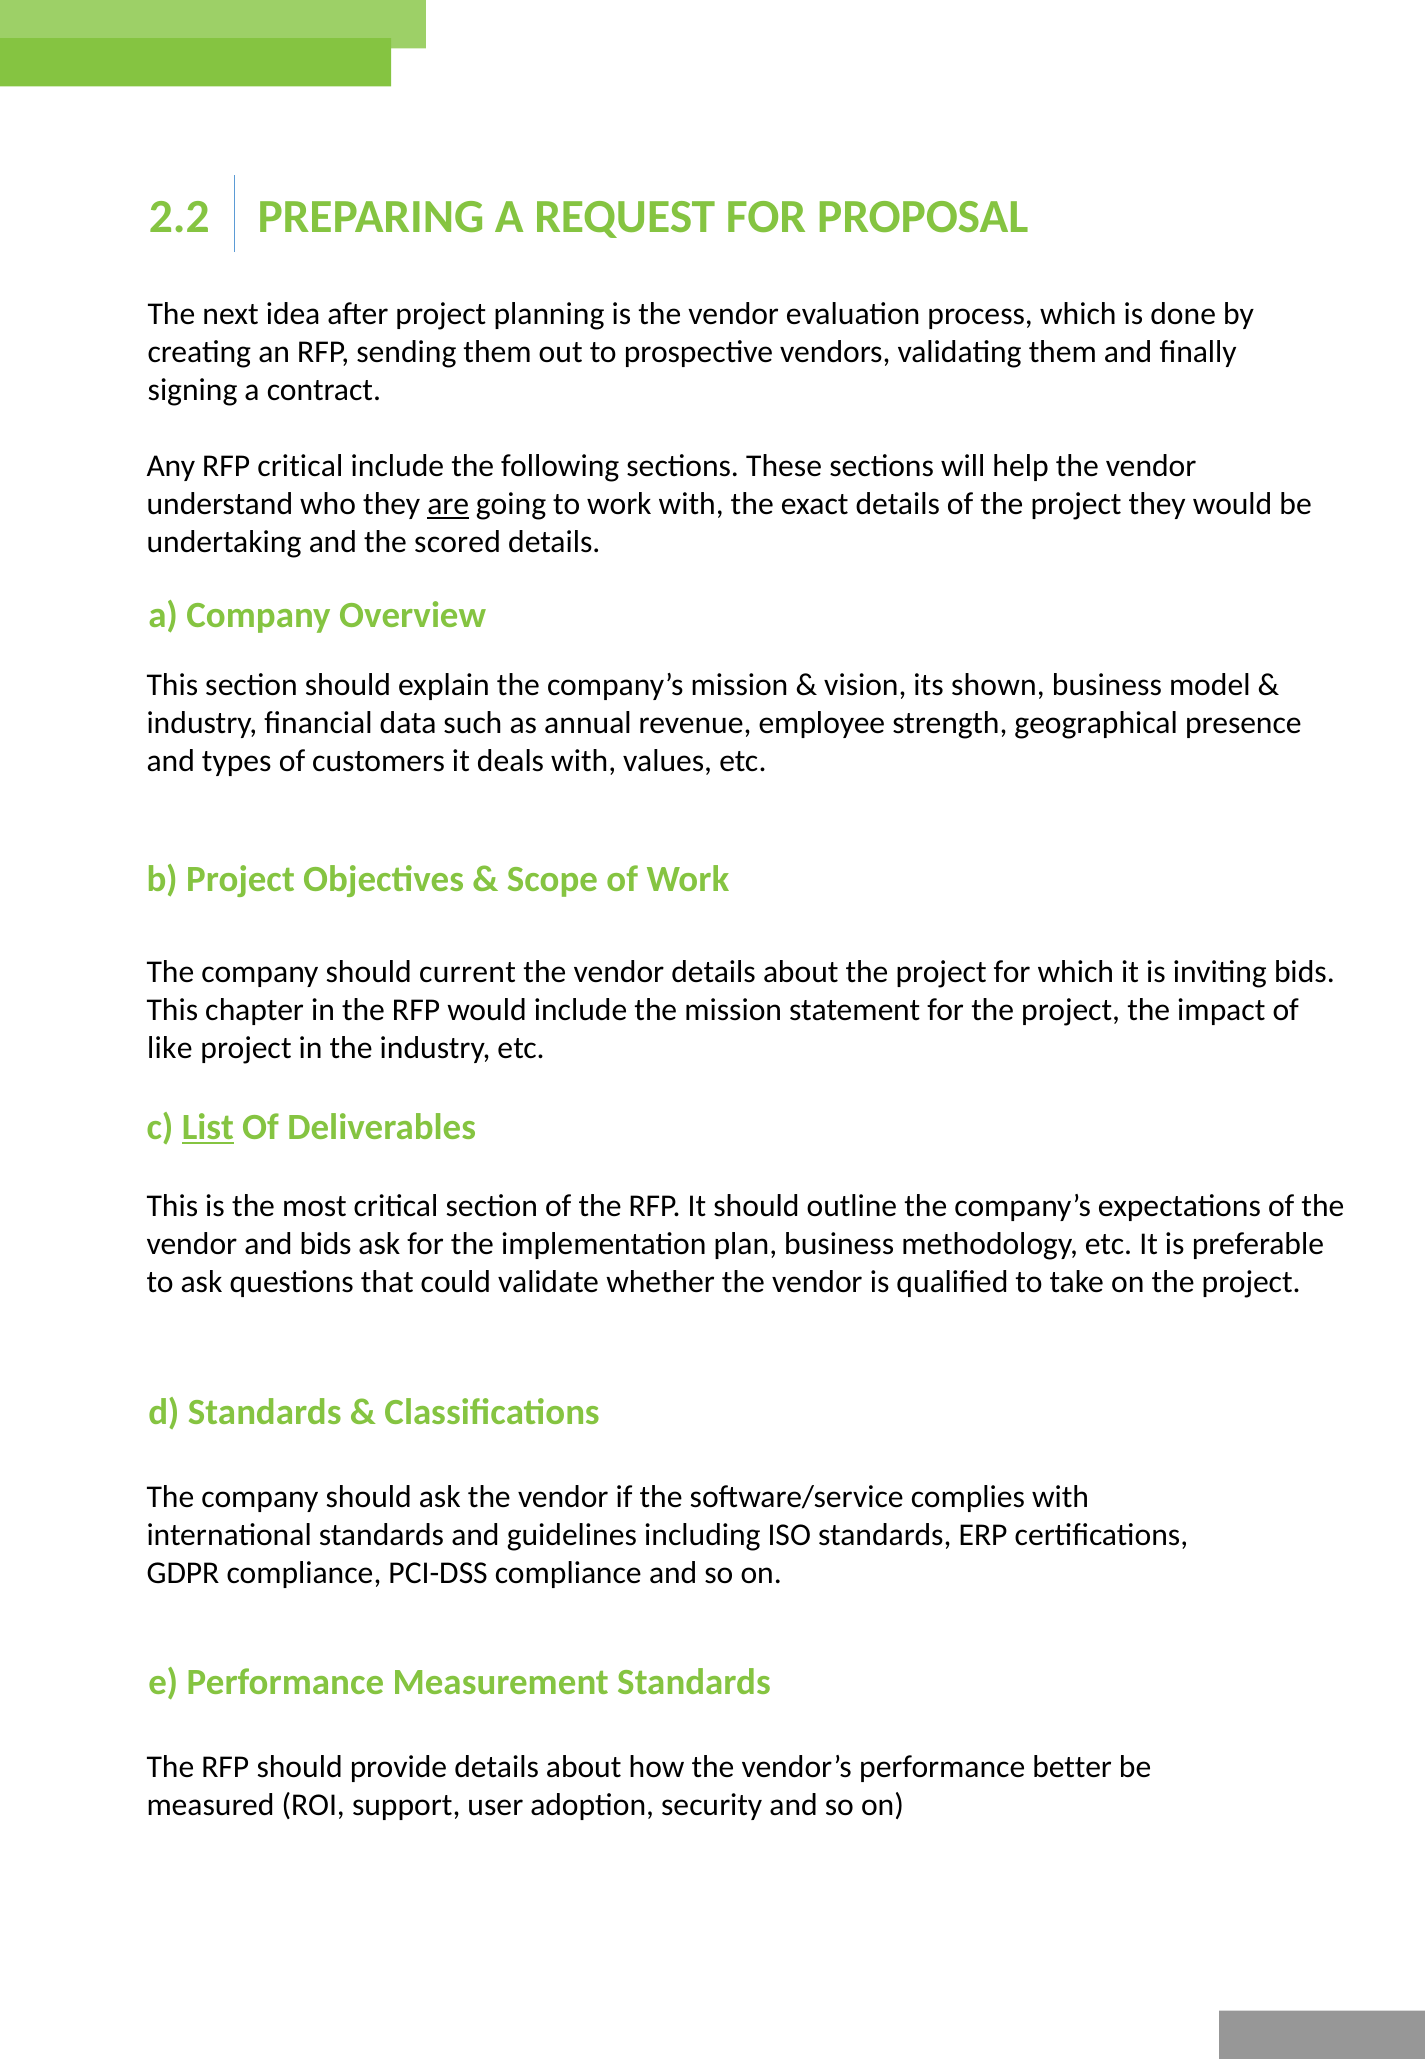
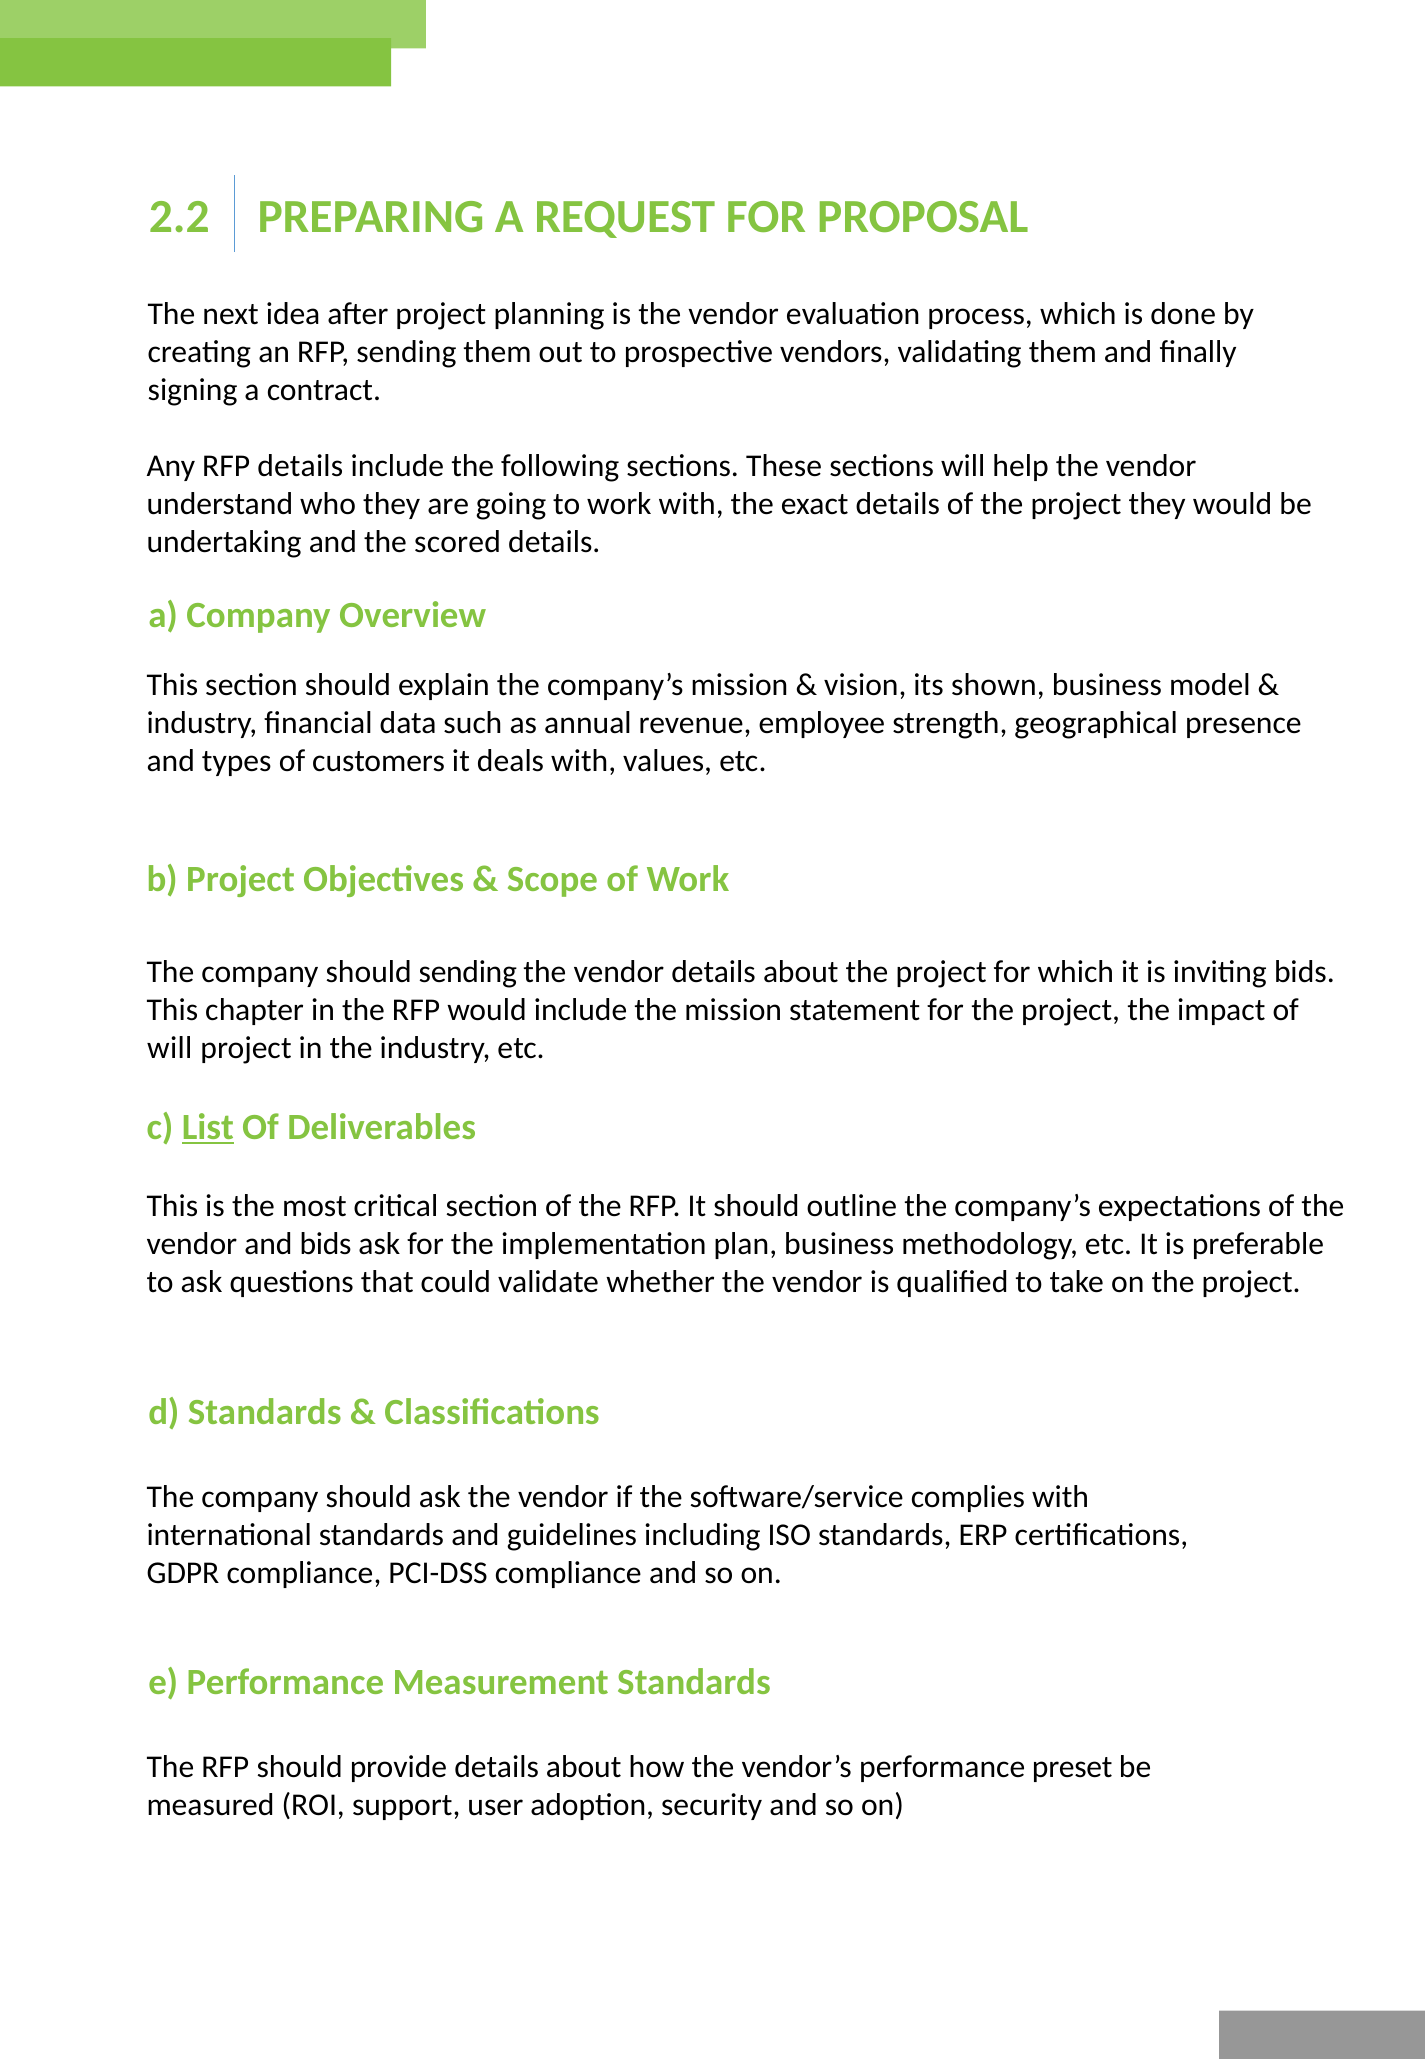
RFP critical: critical -> details
are underline: present -> none
should current: current -> sending
like at (170, 1047): like -> will
better: better -> preset
